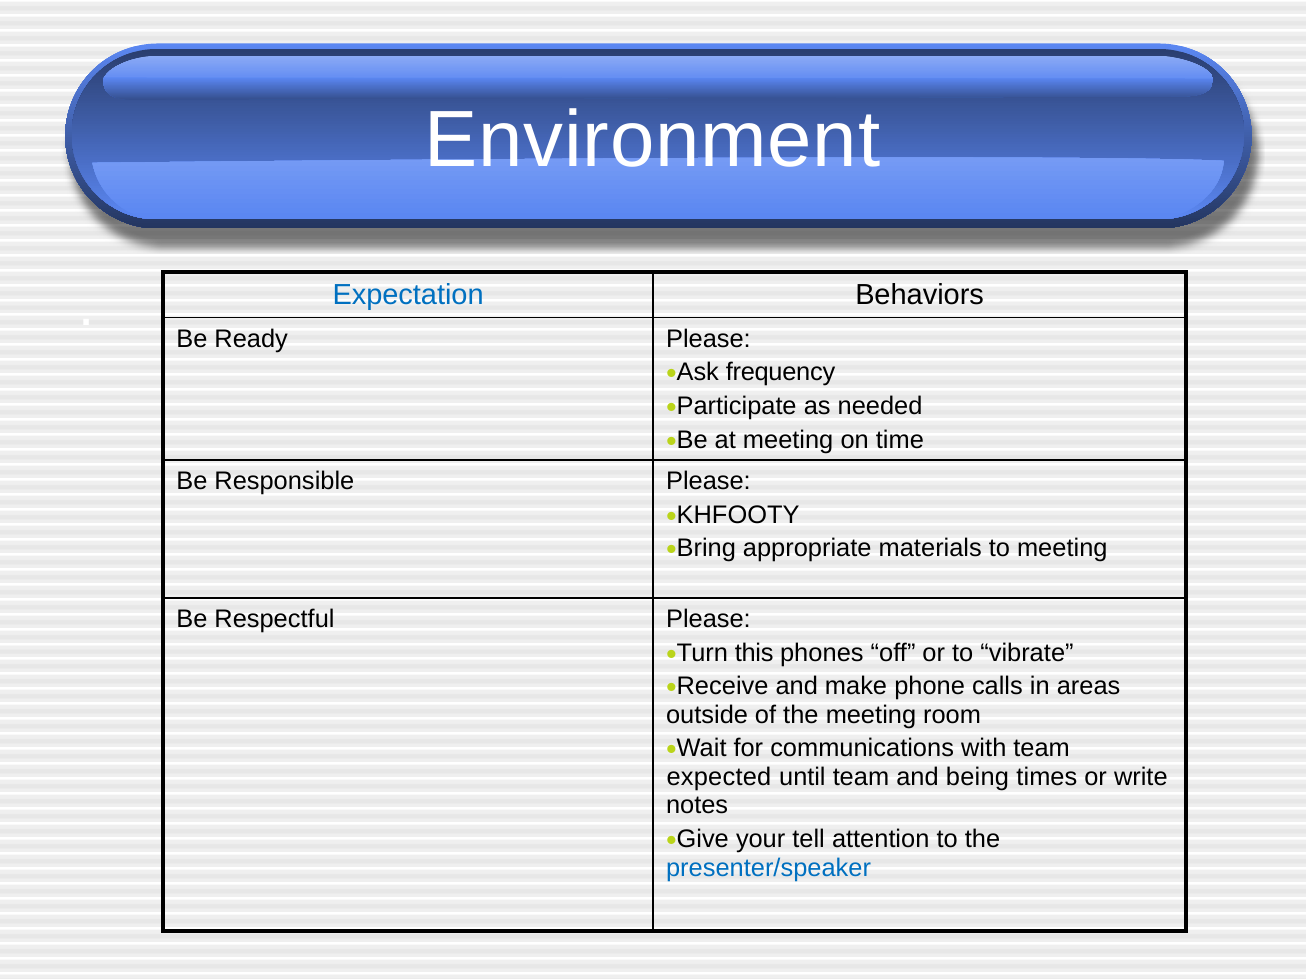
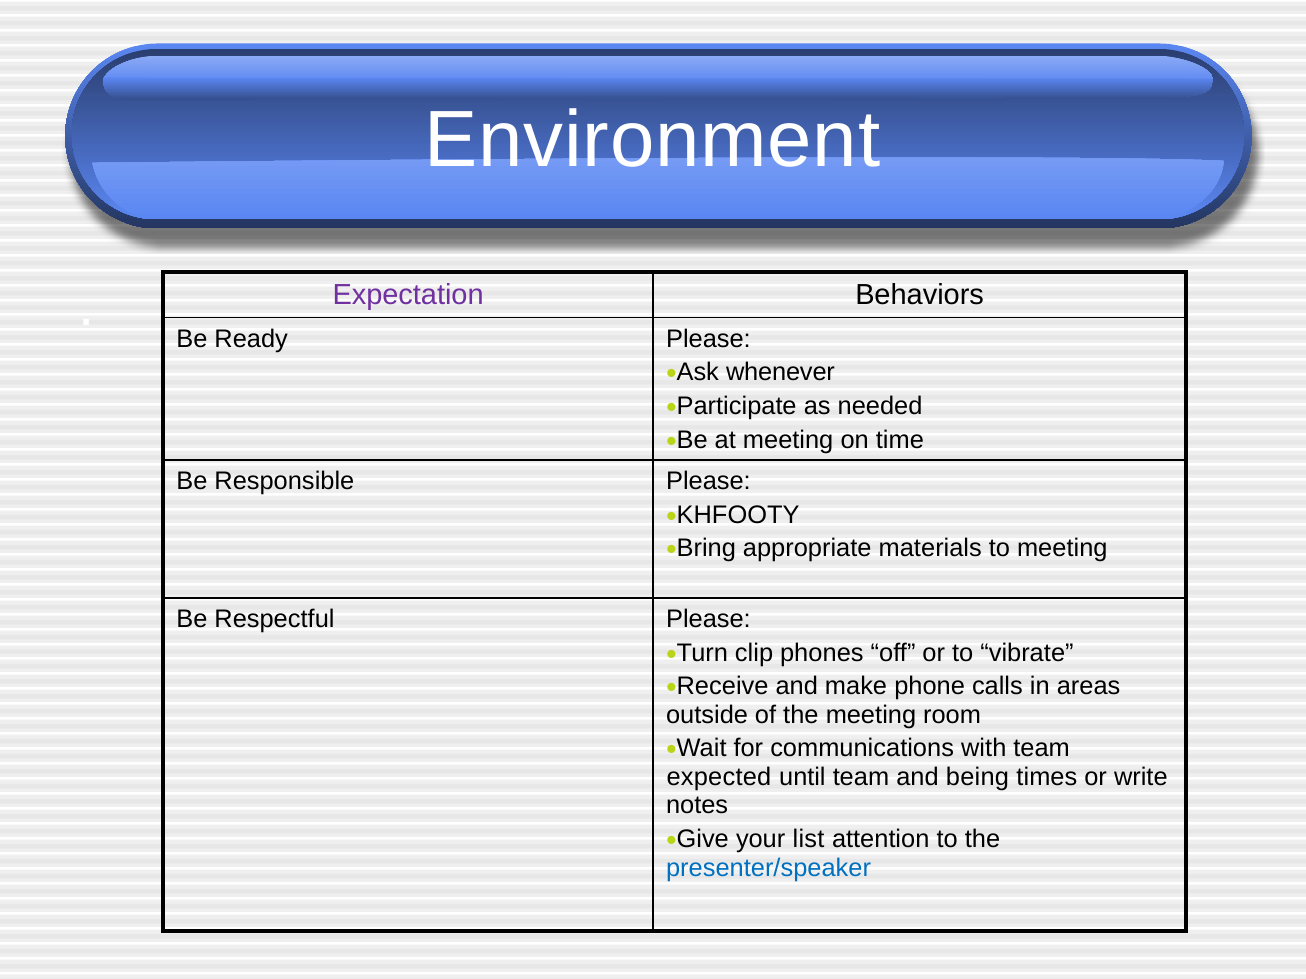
Expectation colour: blue -> purple
frequency: frequency -> whenever
this: this -> clip
tell: tell -> list
